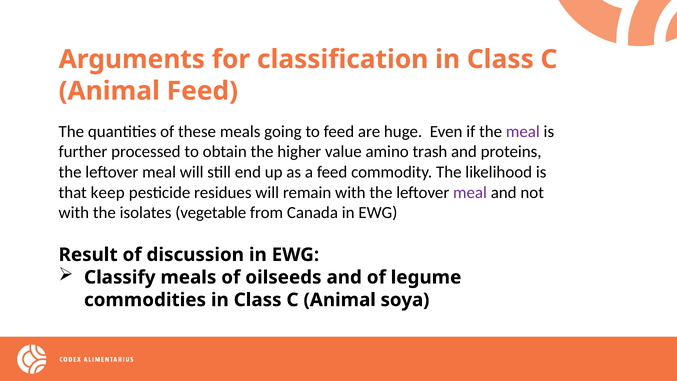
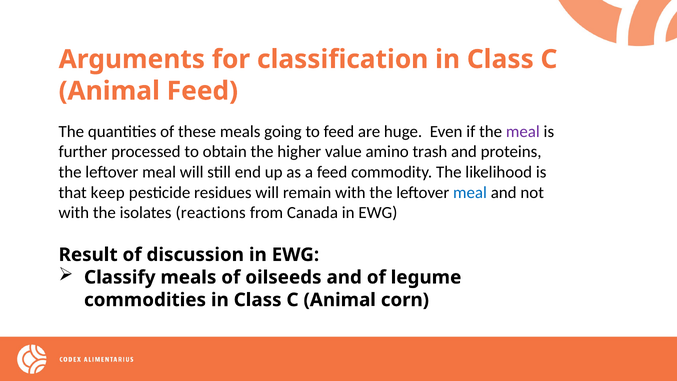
meal at (470, 192) colour: purple -> blue
vegetable: vegetable -> reactions
soya: soya -> corn
